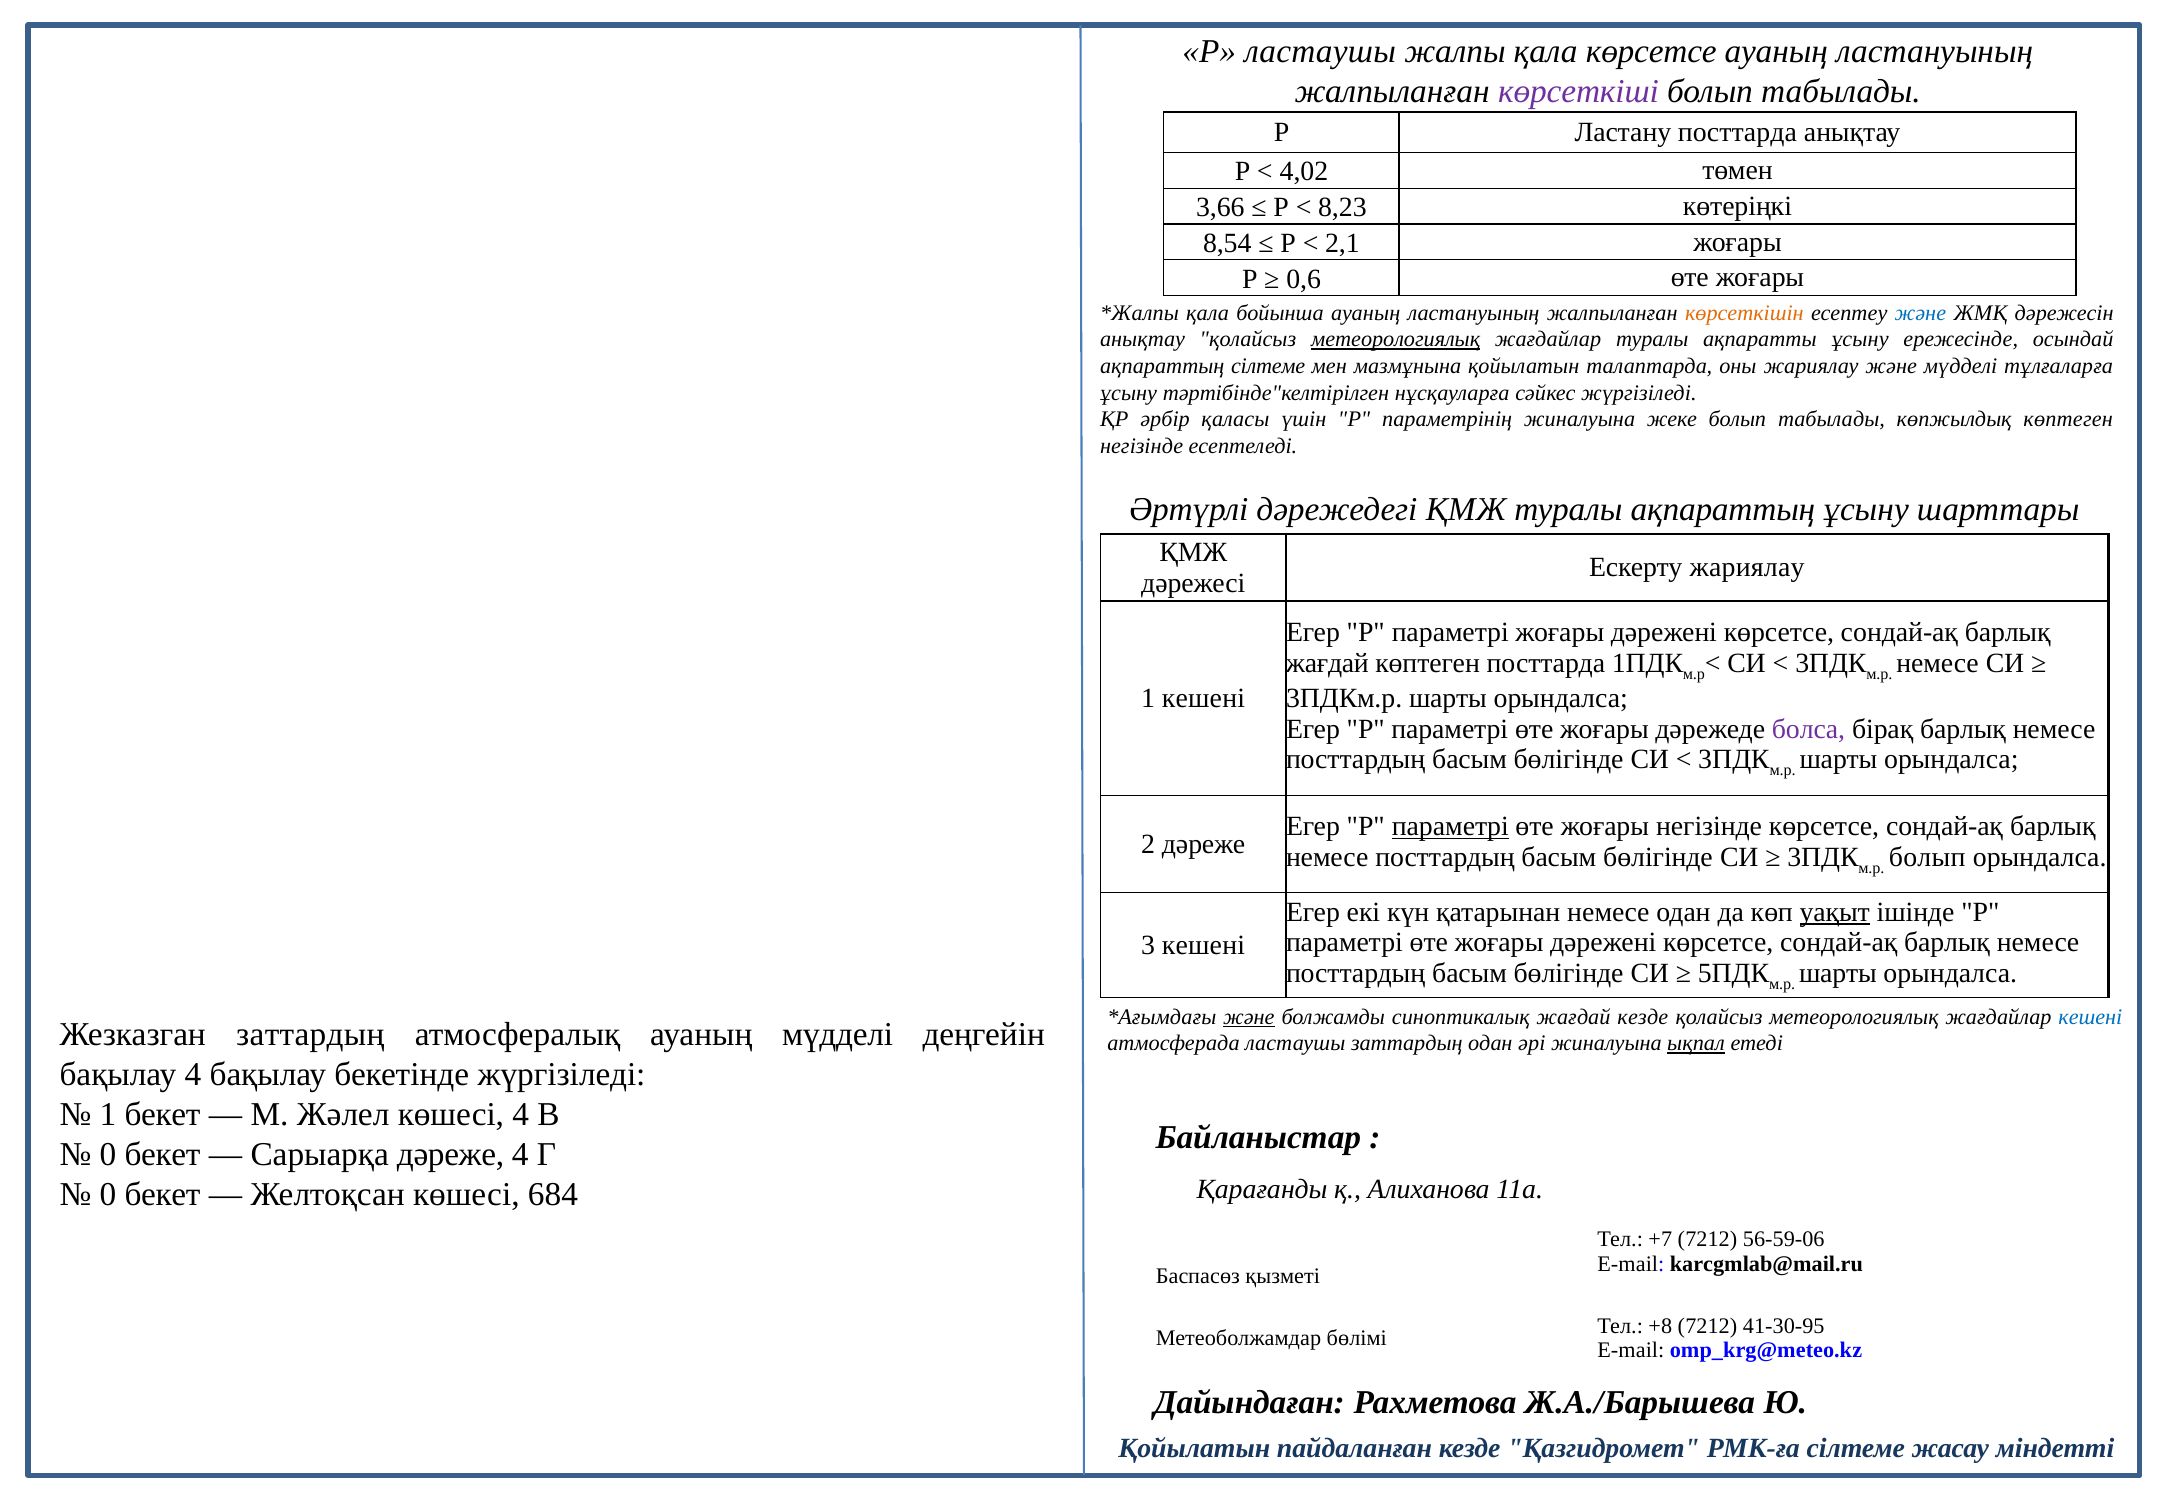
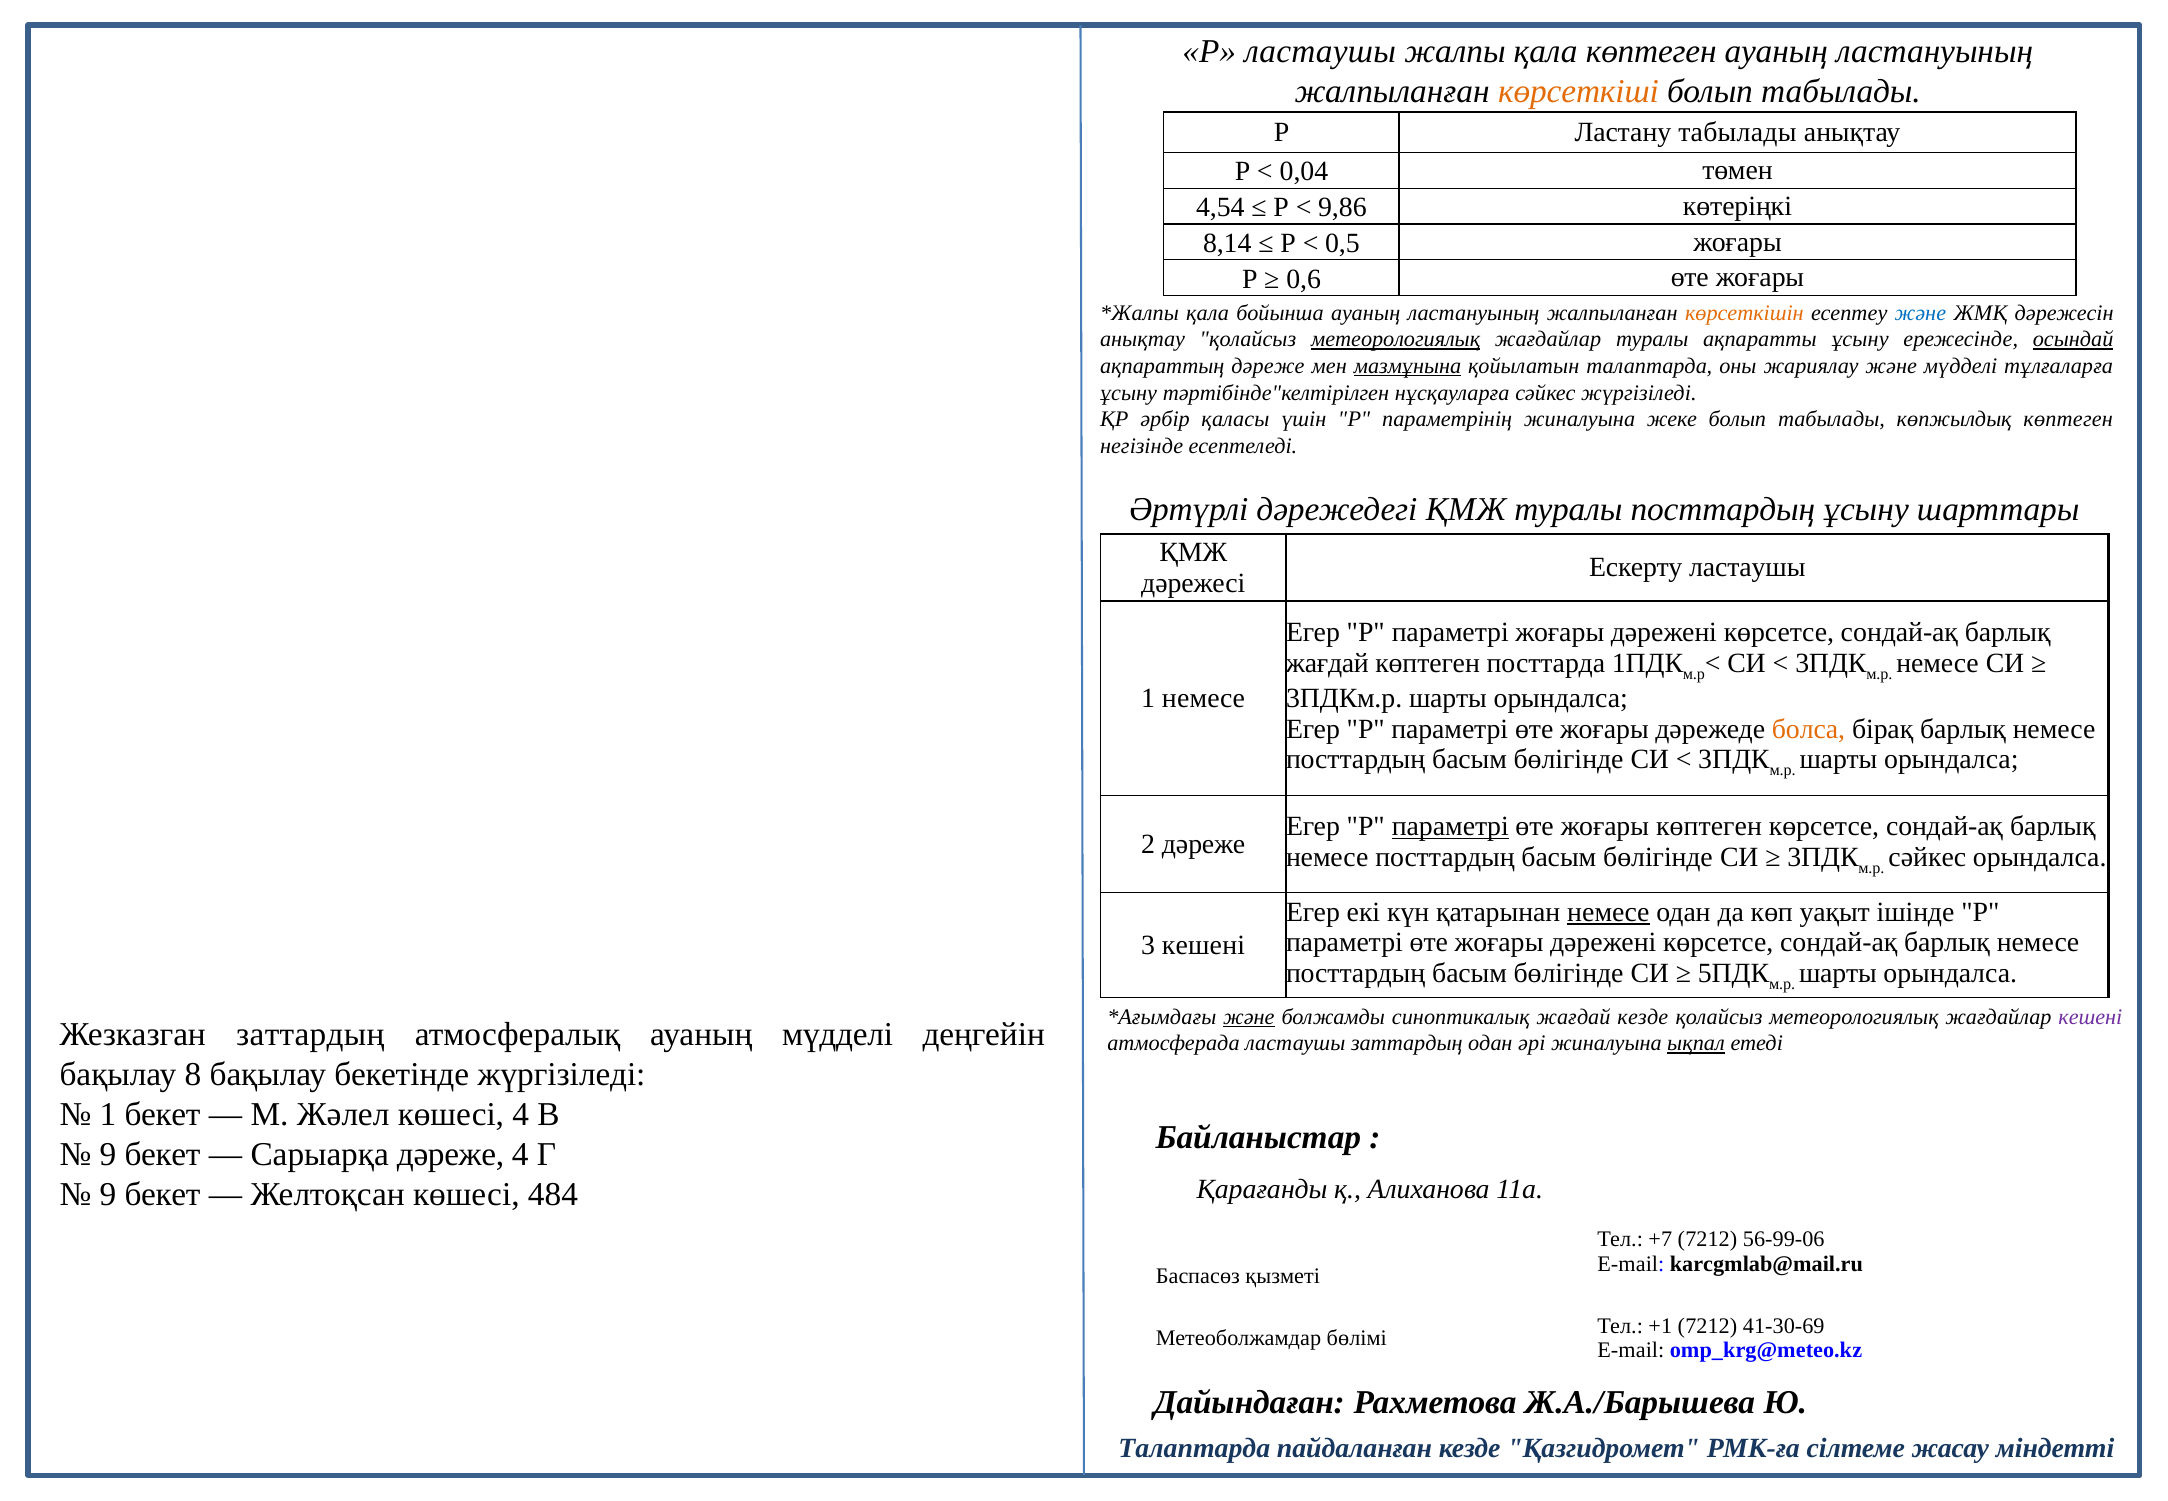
қала көрсетсе: көрсетсе -> көптеген
көрсеткіші colour: purple -> orange
Ластану посттарда: посттарда -> табылады
4,02: 4,02 -> 0,04
3,66: 3,66 -> 4,54
8,23: 8,23 -> 9,86
8,54: 8,54 -> 8,14
2,1: 2,1 -> 0,5
осындай underline: none -> present
ақпараттың сілтеме: сілтеме -> дәреже
мазмұнына underline: none -> present
туралы ақпараттың: ақпараттың -> посттардың
Ескерту жариялау: жариялау -> ластаушы
1 кешені: кешені -> немесе
болса colour: purple -> orange
жоғары негізінде: негізінде -> көптеген
болып at (1927, 857): болып -> сәйкес
немесе at (1608, 912) underline: none -> present
уақыт underline: present -> none
кешені at (2090, 1017) colour: blue -> purple
бақылау 4: 4 -> 8
0 at (108, 1155): 0 -> 9
0 at (108, 1195): 0 -> 9
684: 684 -> 484
56-59-06: 56-59-06 -> 56-99-06
+8: +8 -> +1
41-30-95: 41-30-95 -> 41-30-69
Қойылатын at (1194, 1448): Қойылатын -> Талаптарда
